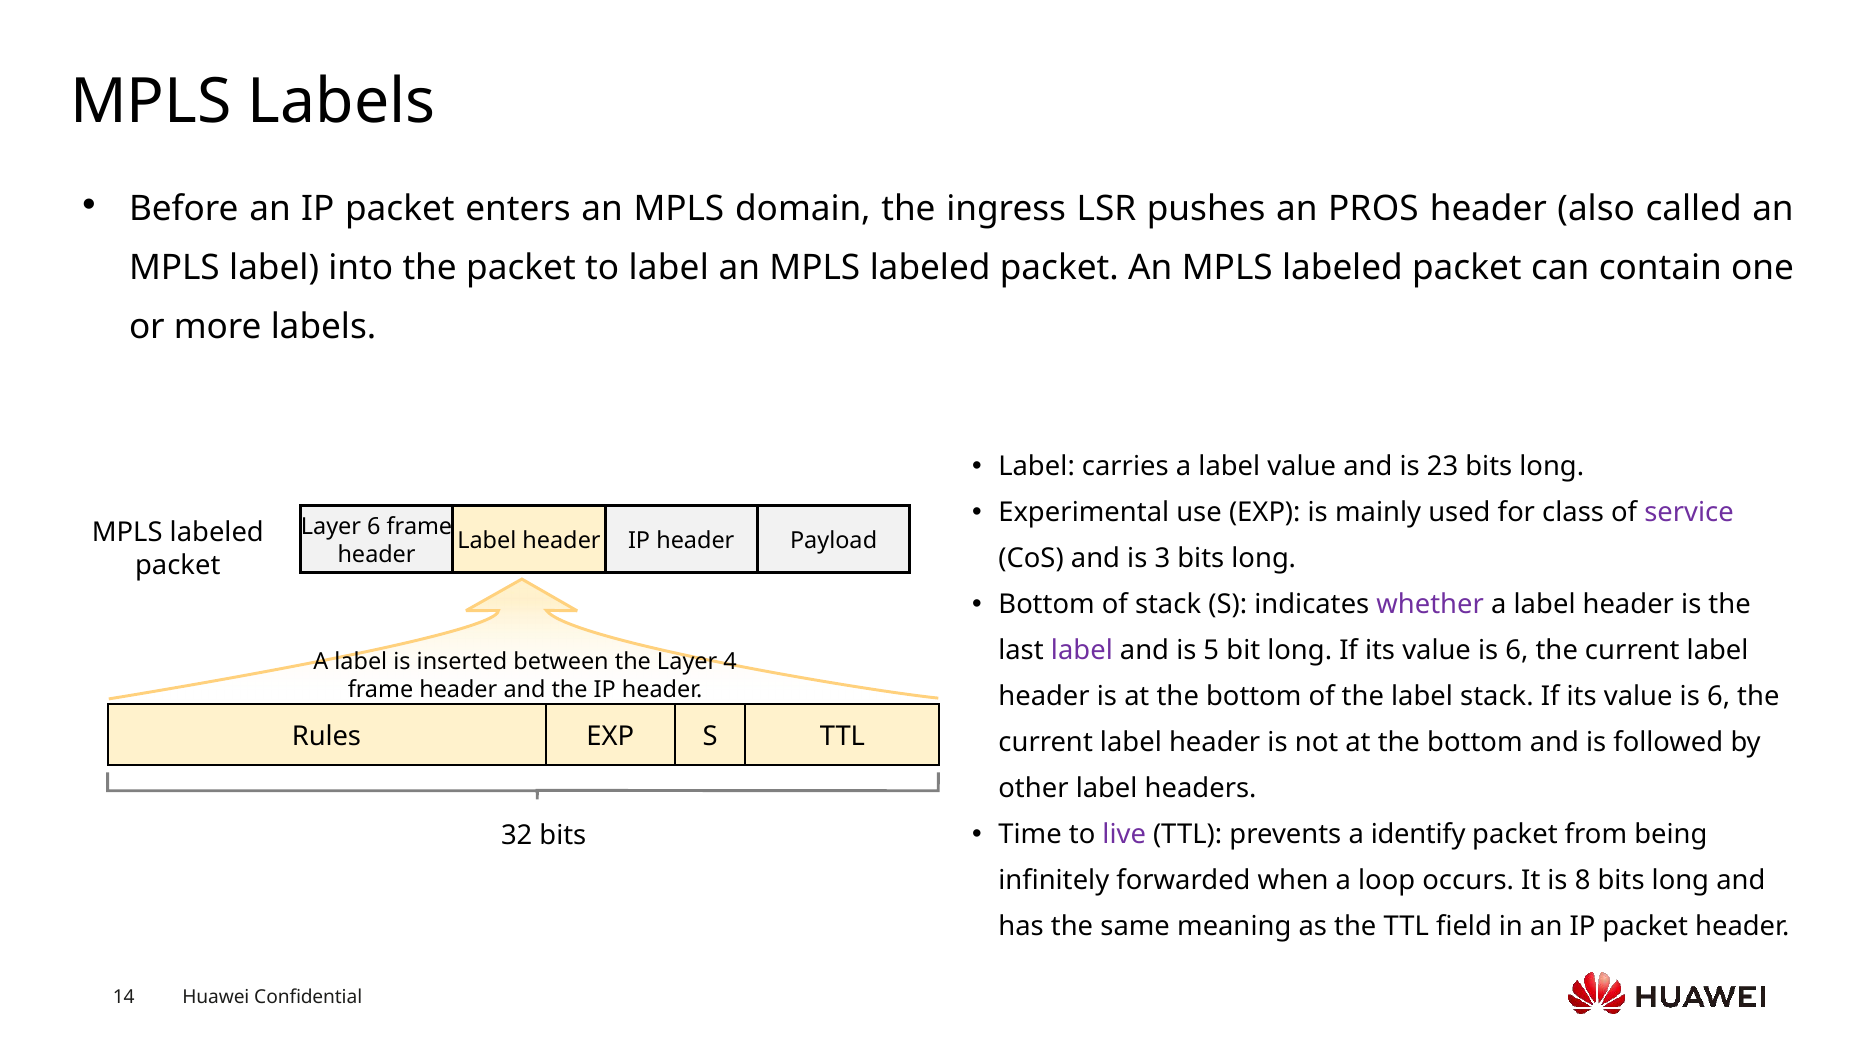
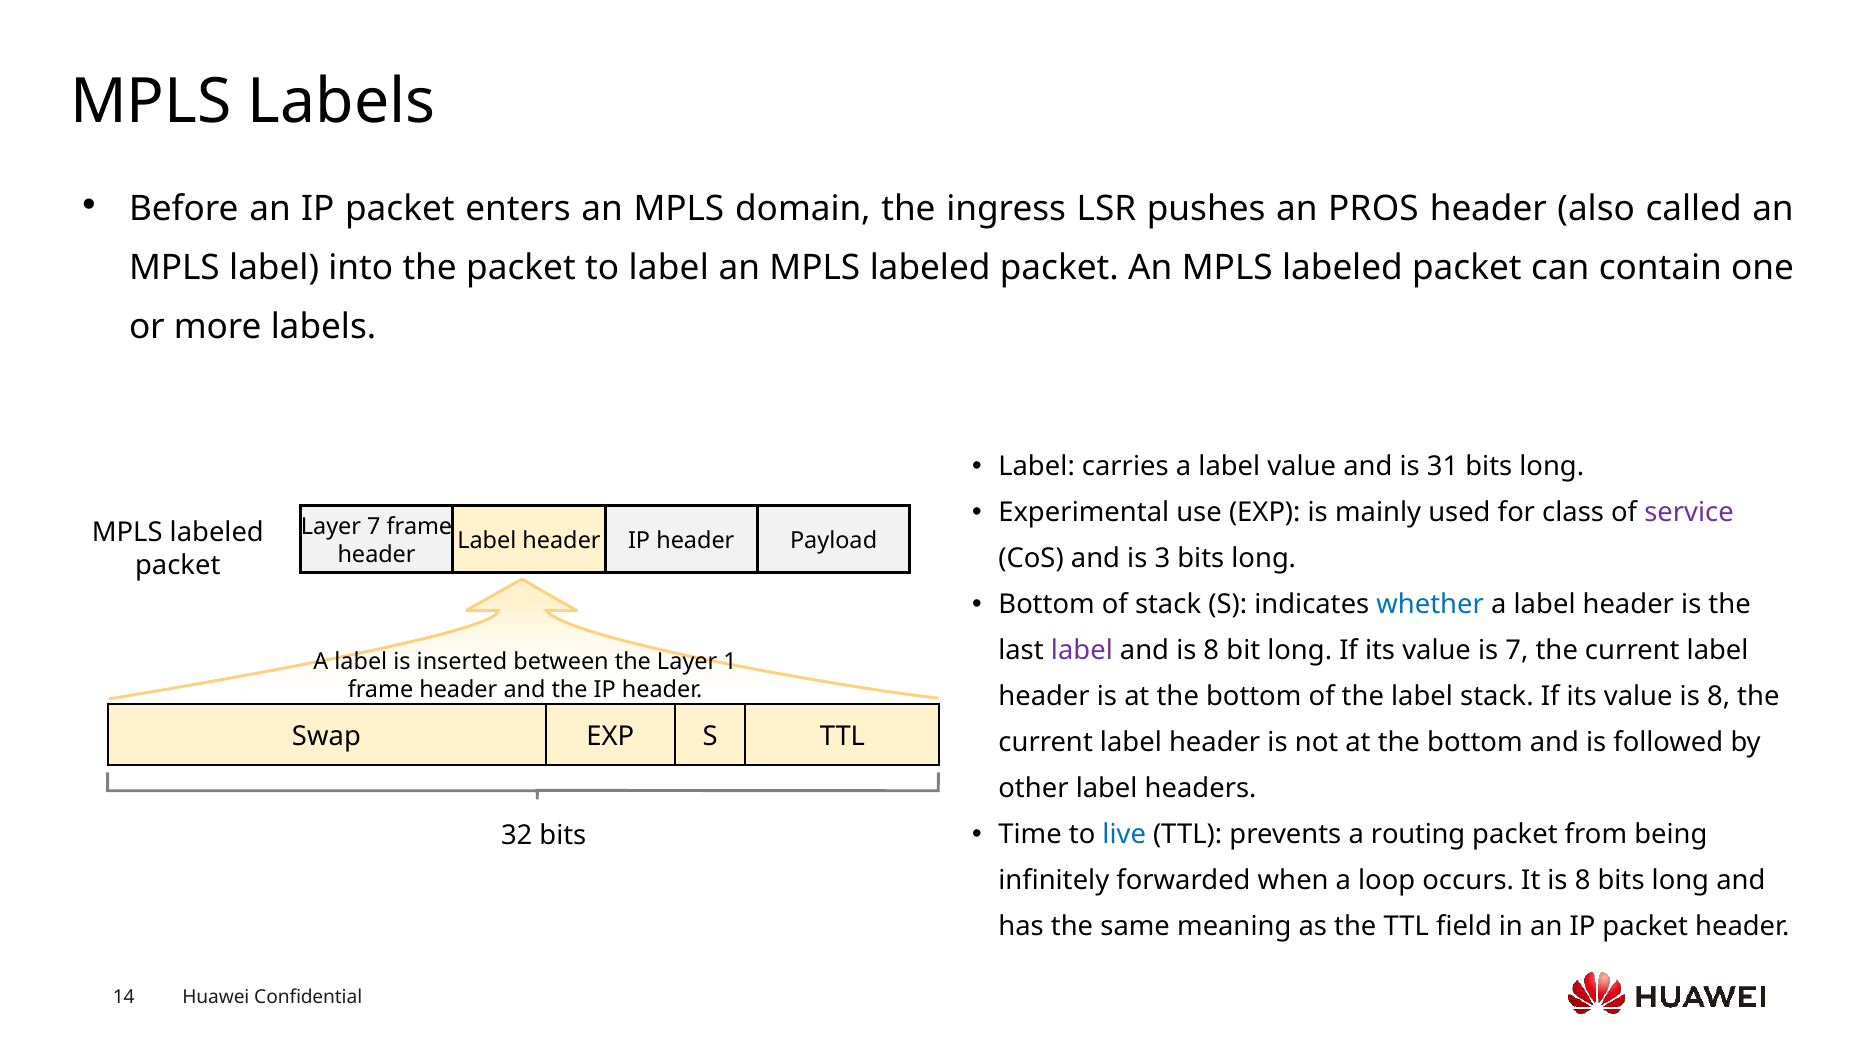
23: 23 -> 31
Layer 6: 6 -> 7
whether colour: purple -> blue
and is 5: 5 -> 8
6 at (1517, 651): 6 -> 7
4: 4 -> 1
6 at (1719, 697): 6 -> 8
Rules: Rules -> Swap
live colour: purple -> blue
identify: identify -> routing
